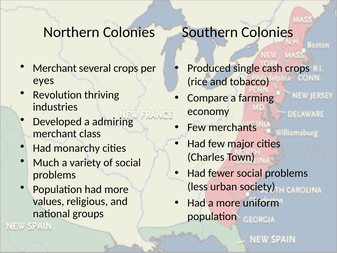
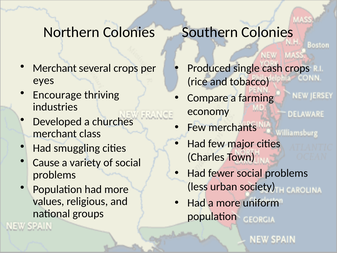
Revolution: Revolution -> Encourage
admiring: admiring -> churches
monarchy: monarchy -> smuggling
Much: Much -> Cause
